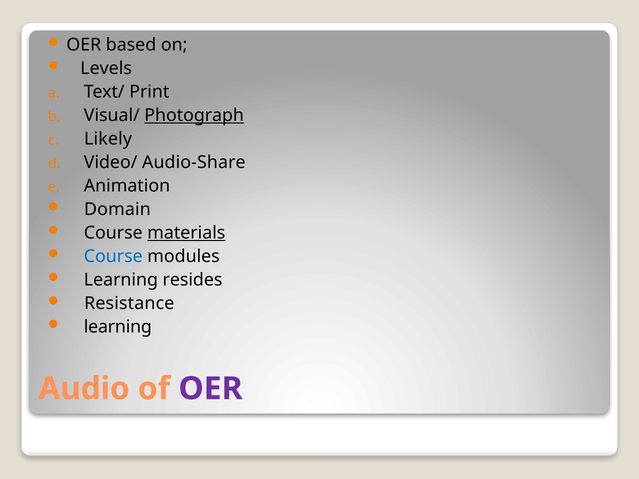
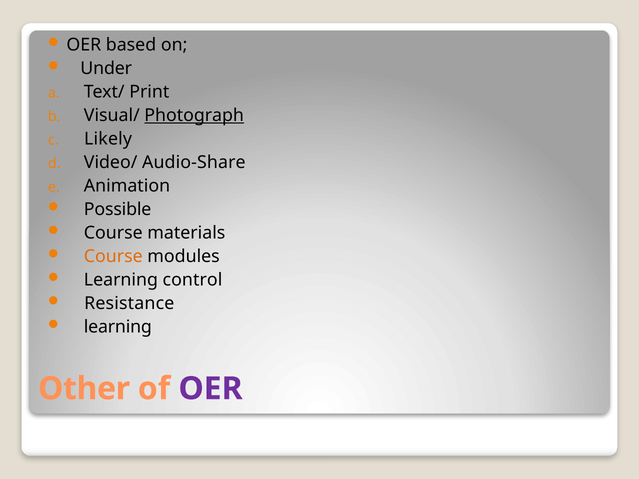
Levels: Levels -> Under
Domain: Domain -> Possible
materials underline: present -> none
Course at (113, 257) colour: blue -> orange
resides: resides -> control
Audio: Audio -> Other
